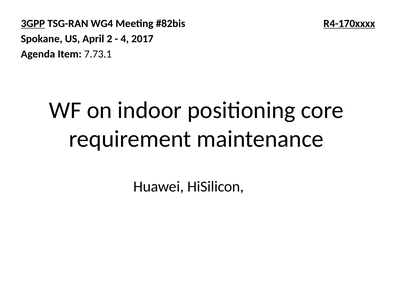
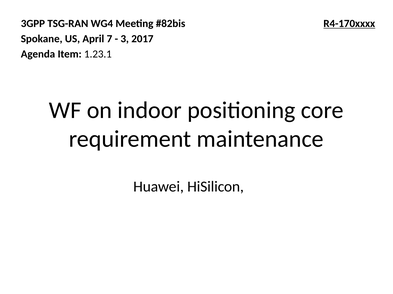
3GPP underline: present -> none
2: 2 -> 7
4: 4 -> 3
7.73.1: 7.73.1 -> 1.23.1
